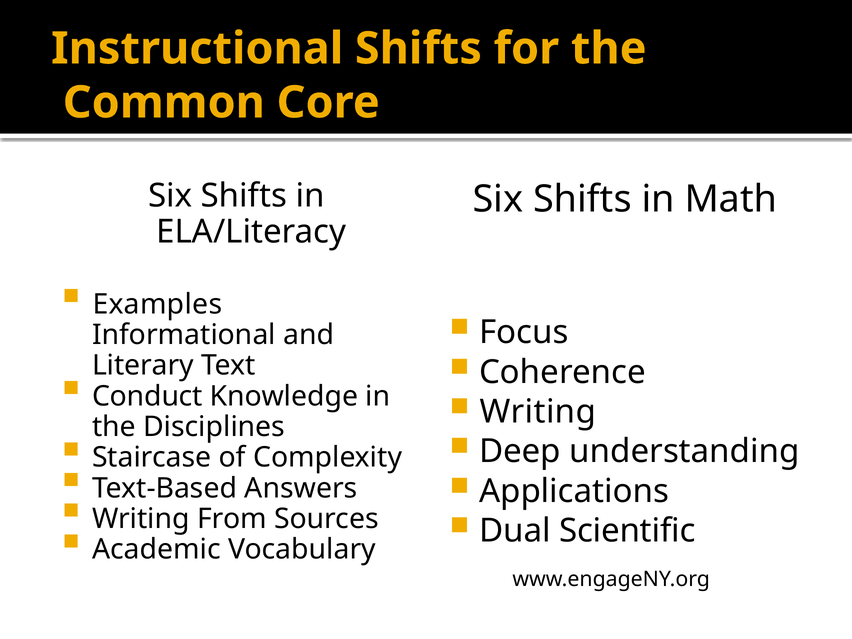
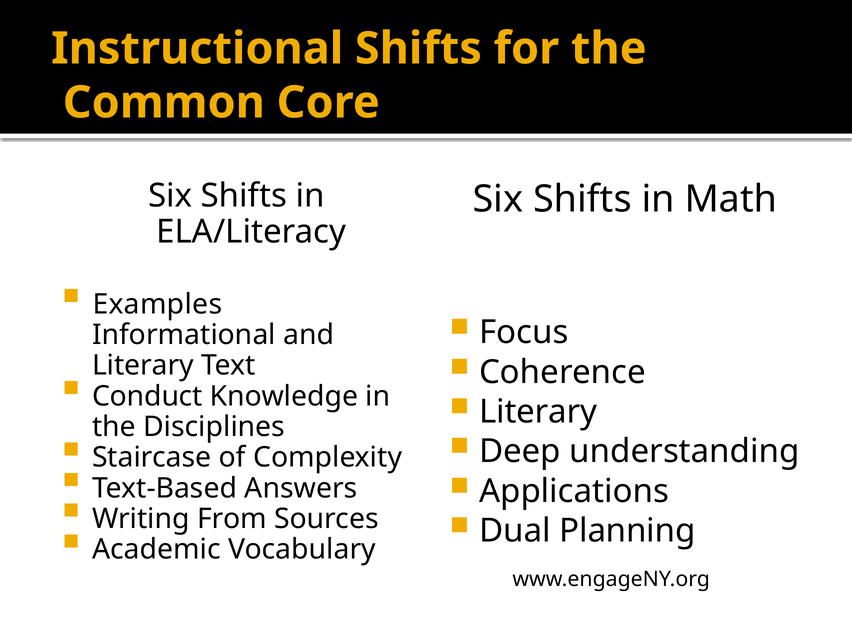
Writing at (538, 412): Writing -> Literary
Scientific: Scientific -> Planning
